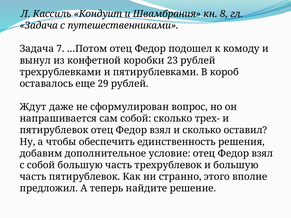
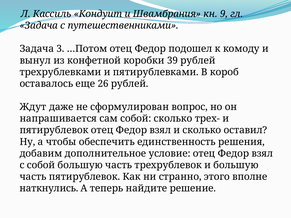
8: 8 -> 9
7: 7 -> 3
23: 23 -> 39
29: 29 -> 26
предложил: предложил -> наткнулись
